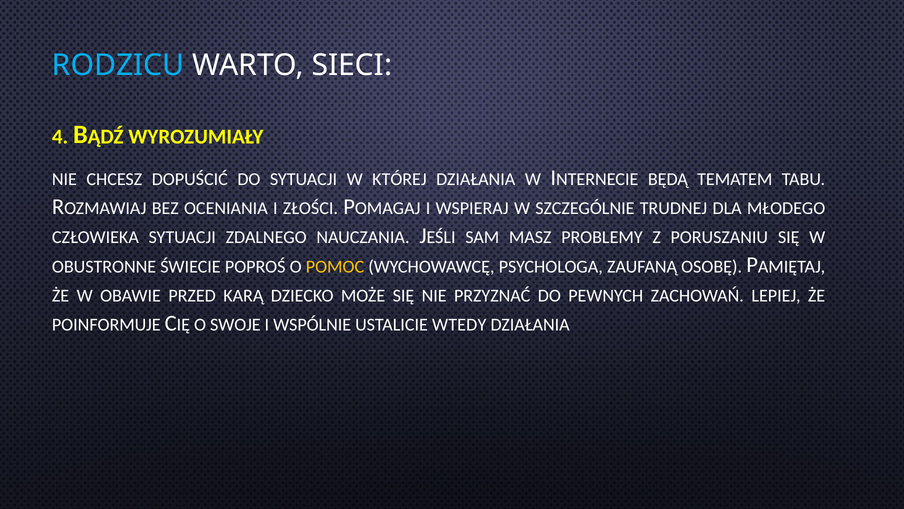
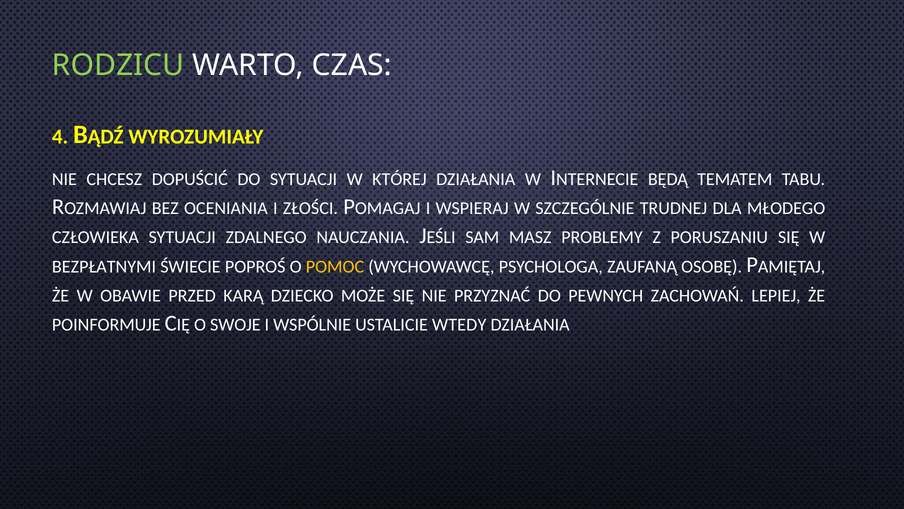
RODZICU colour: light blue -> light green
SIECI: SIECI -> CZAS
OBUSTRONNE: OBUSTRONNE -> BEZPŁATNYMI
